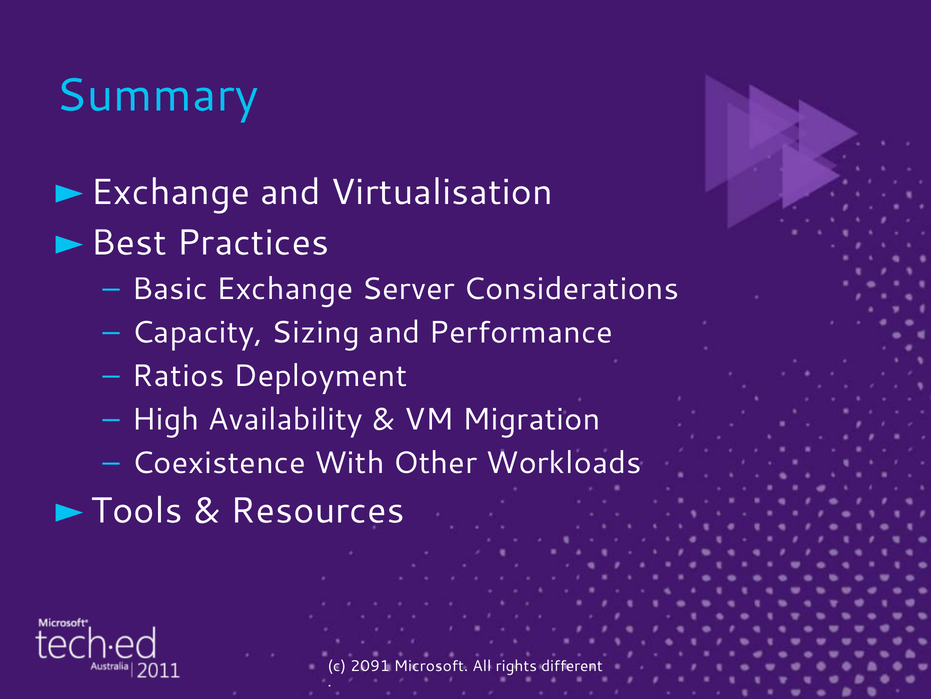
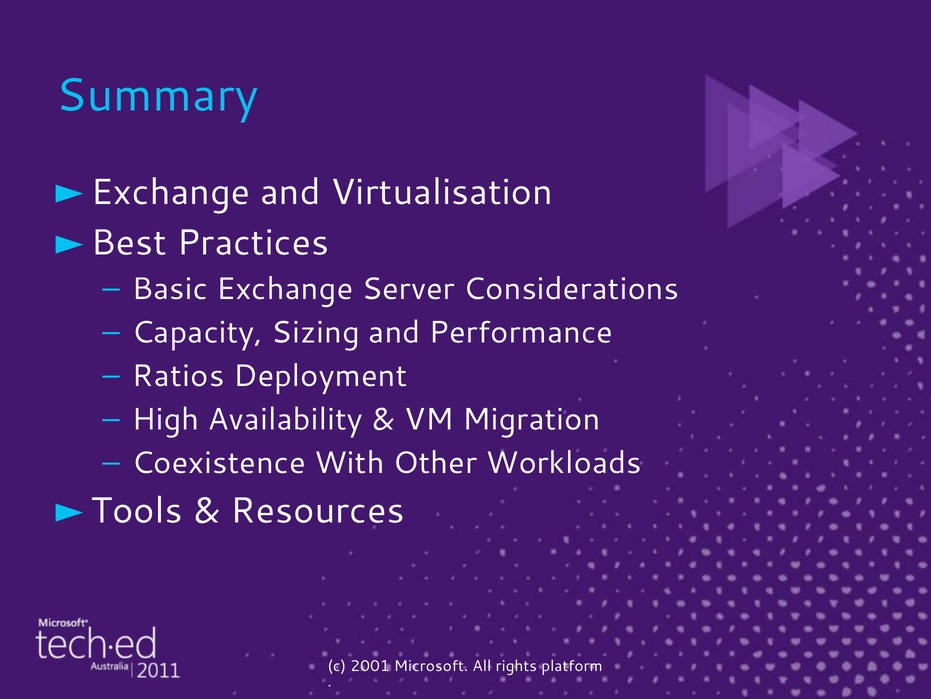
2091: 2091 -> 2001
different: different -> platform
